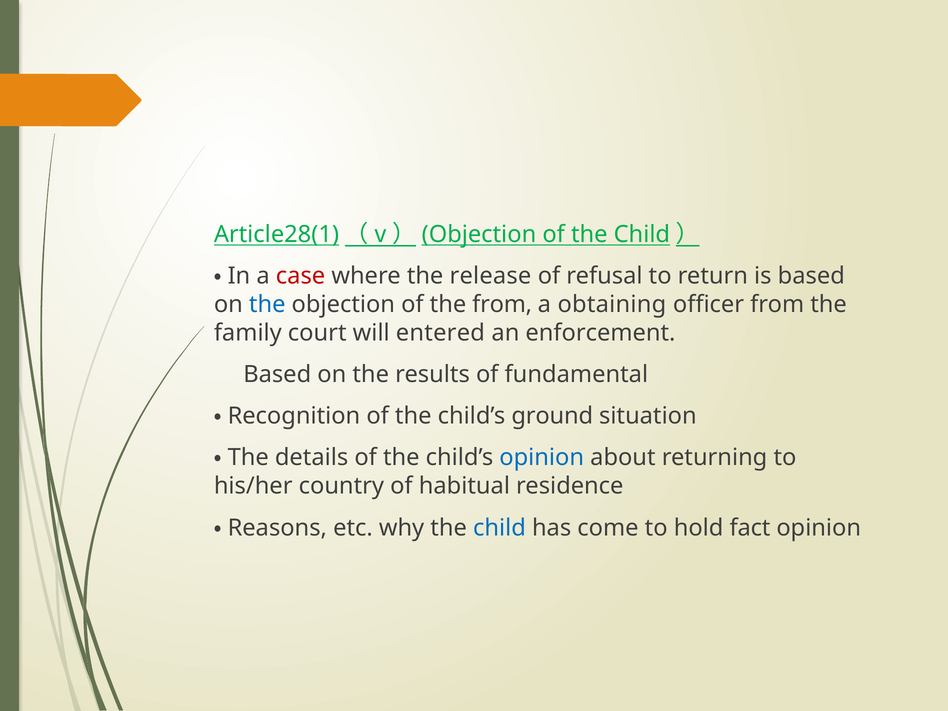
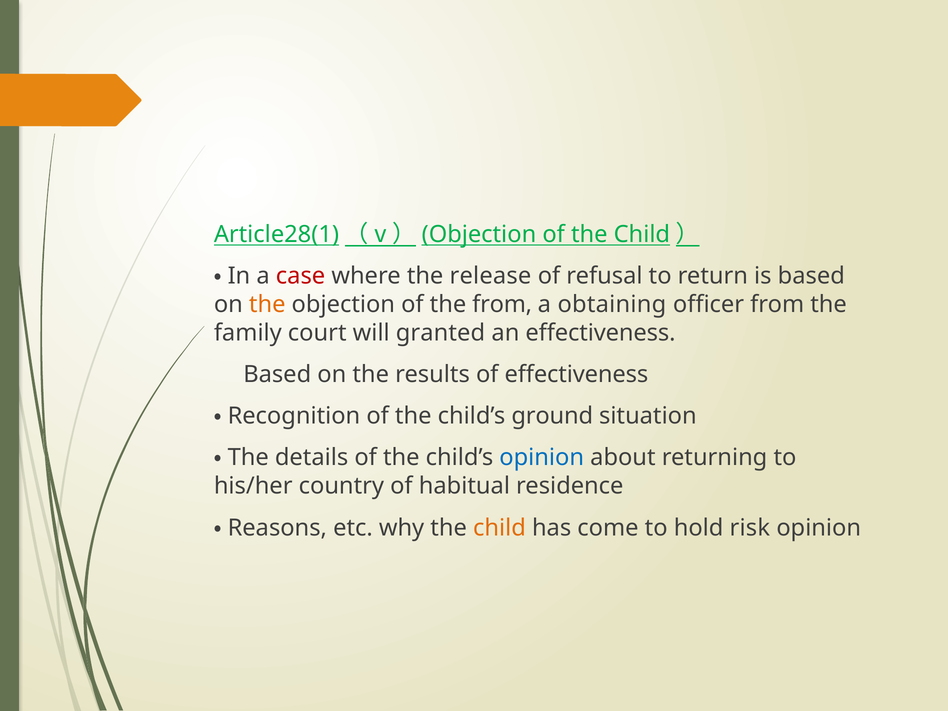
the at (267, 304) colour: blue -> orange
entered: entered -> granted
an enforcement: enforcement -> effectiveness
of fundamental: fundamental -> effectiveness
child colour: blue -> orange
fact: fact -> risk
